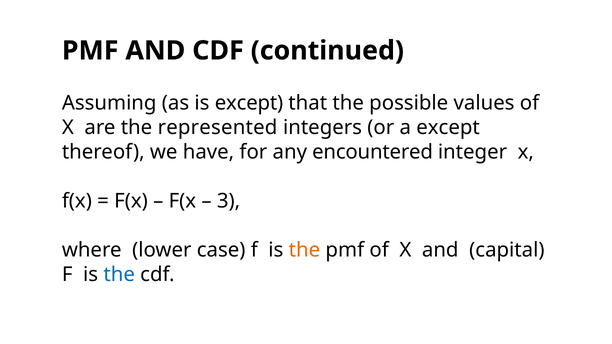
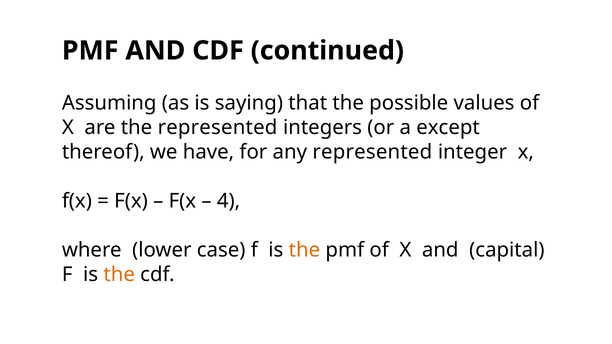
is except: except -> saying
any encountered: encountered -> represented
3: 3 -> 4
the at (119, 275) colour: blue -> orange
